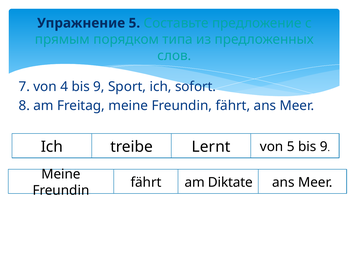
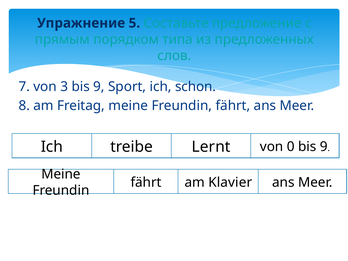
4: 4 -> 3
sofort: sofort -> schon
von 5: 5 -> 0
Diktate: Diktate -> Klavier
